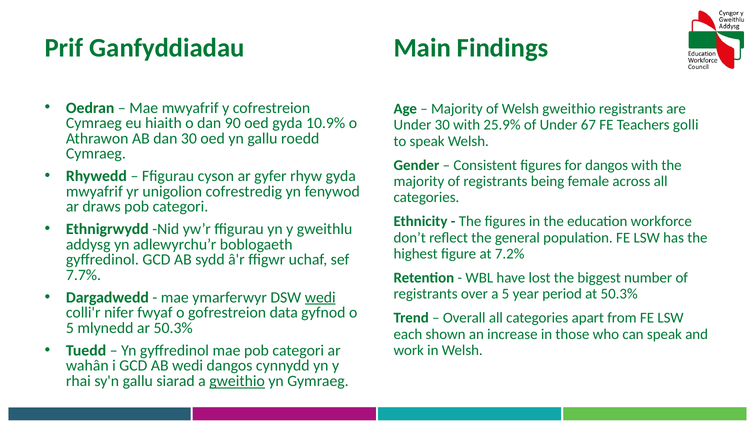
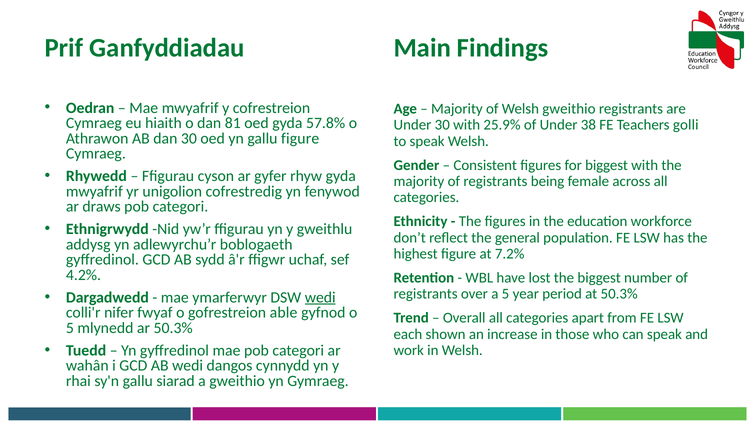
90: 90 -> 81
10.9%: 10.9% -> 57.8%
67: 67 -> 38
gallu roedd: roedd -> figure
for dangos: dangos -> biggest
7.7%: 7.7% -> 4.2%
data: data -> able
gweithio at (237, 381) underline: present -> none
